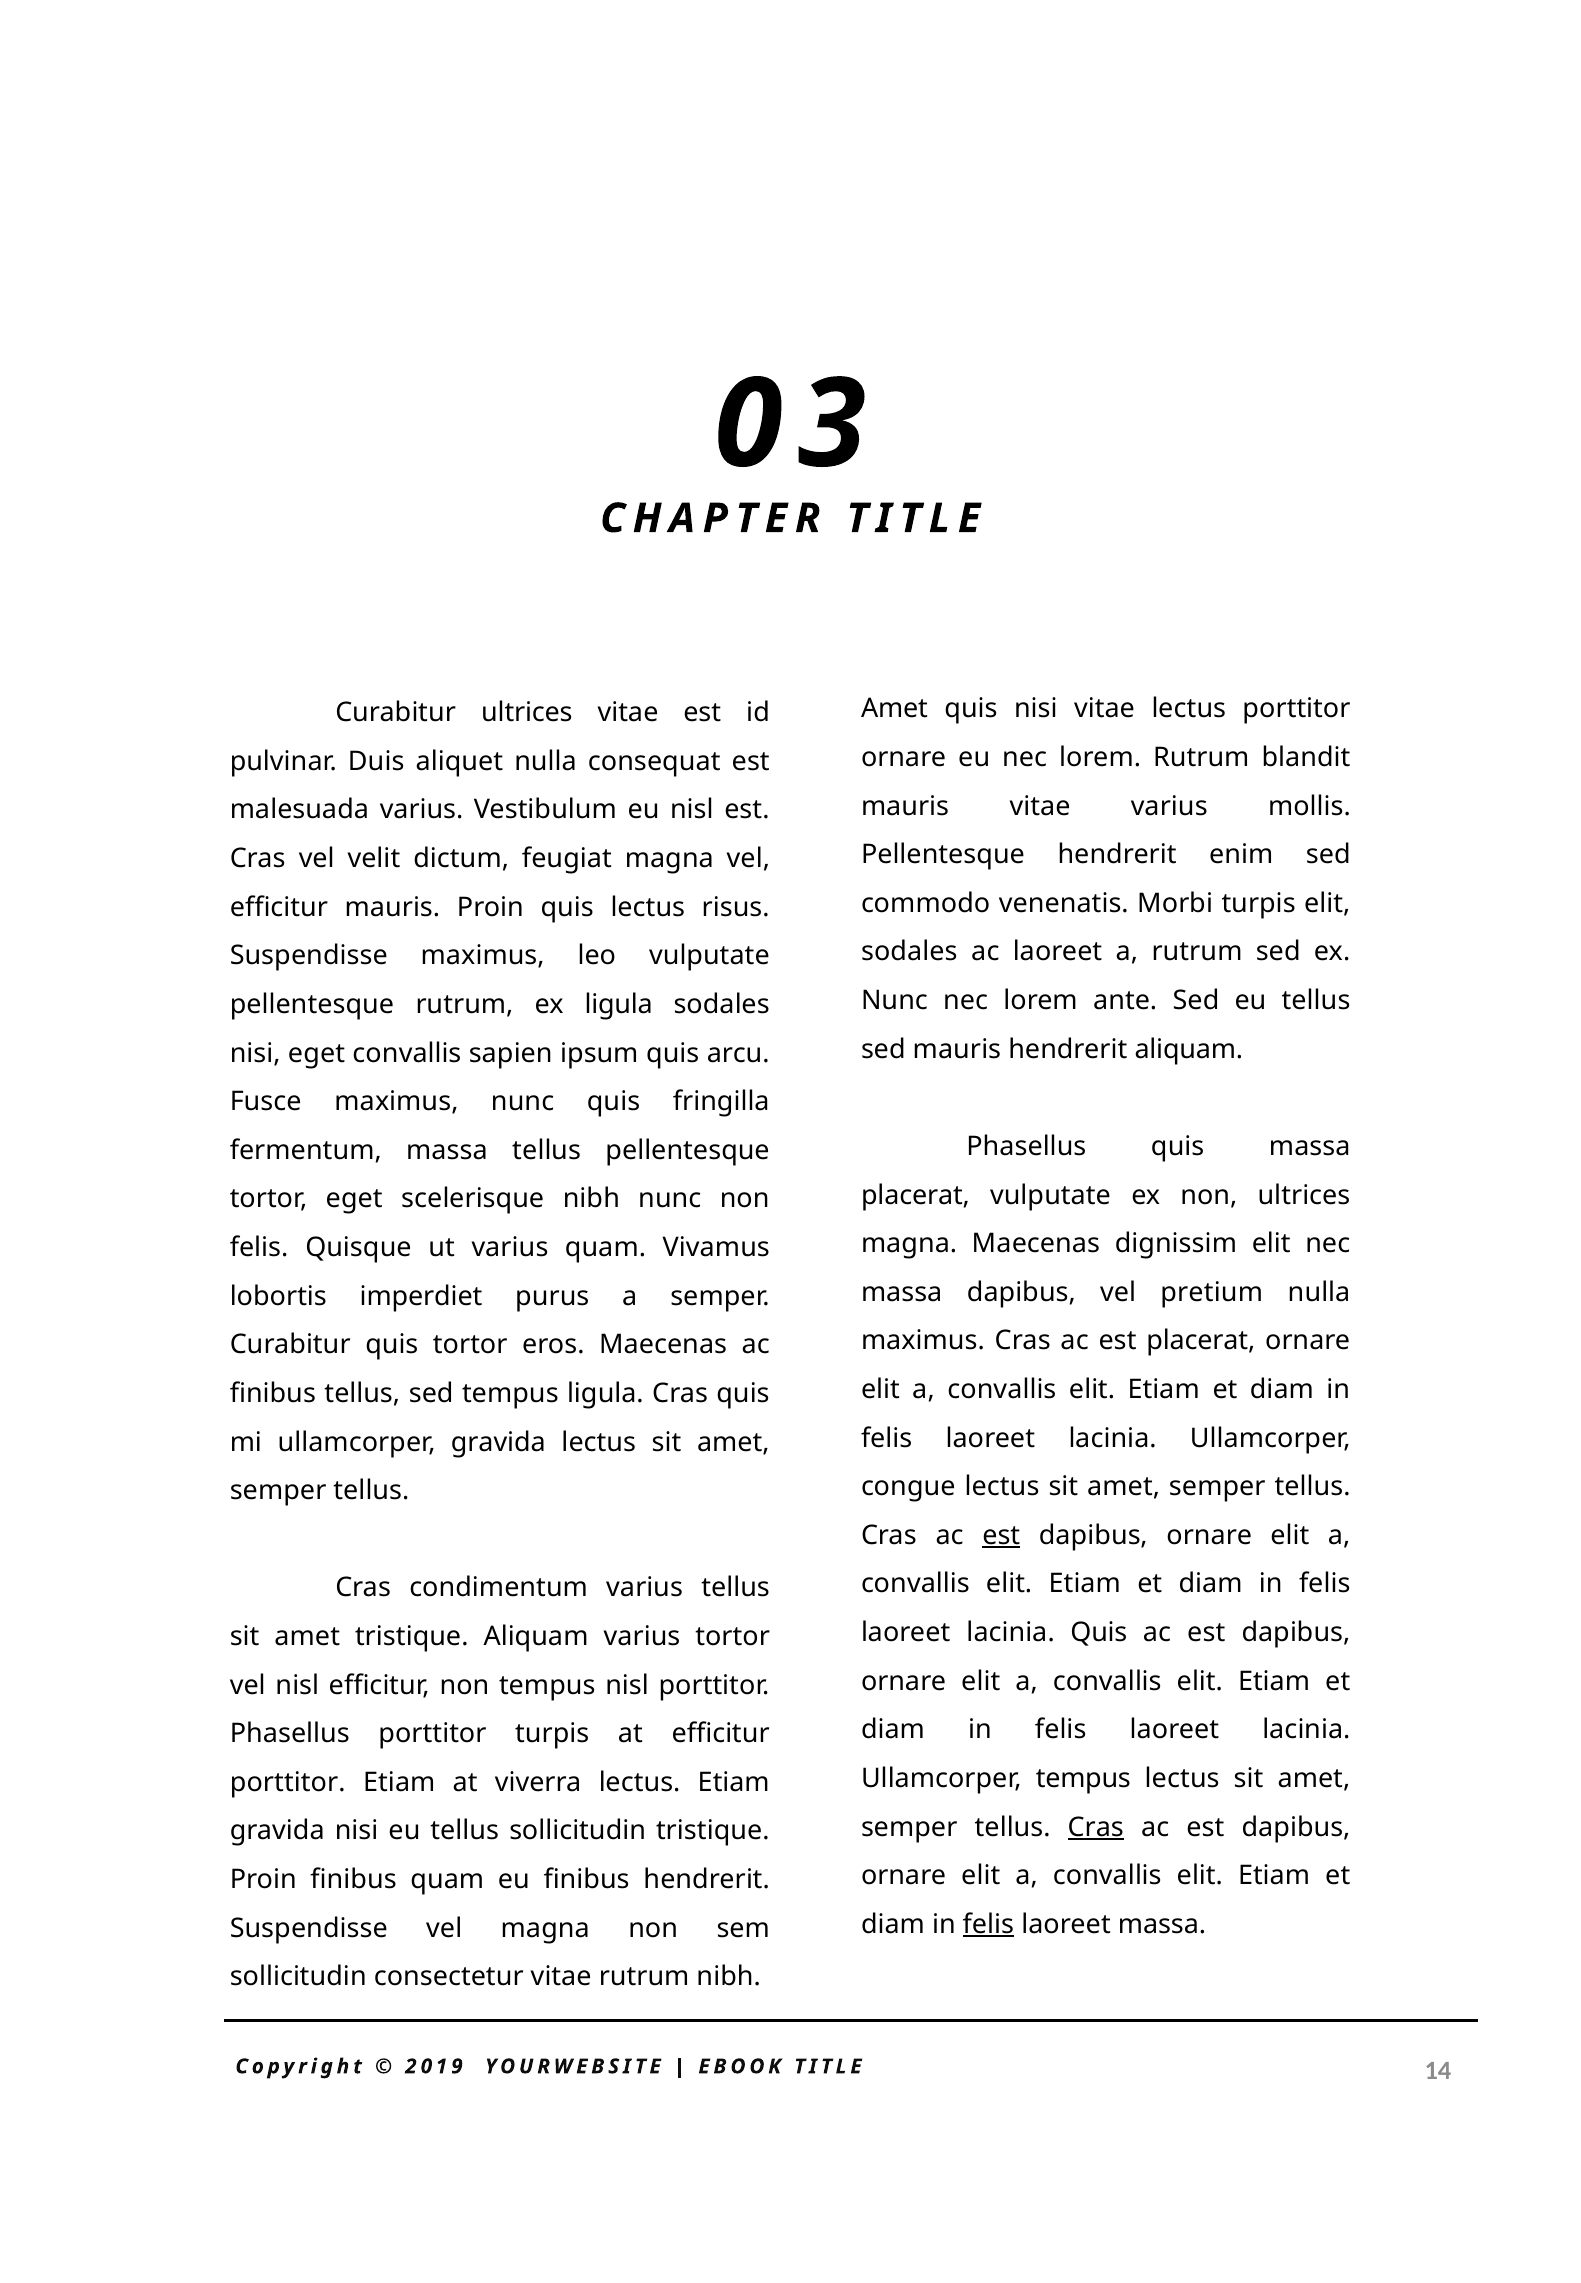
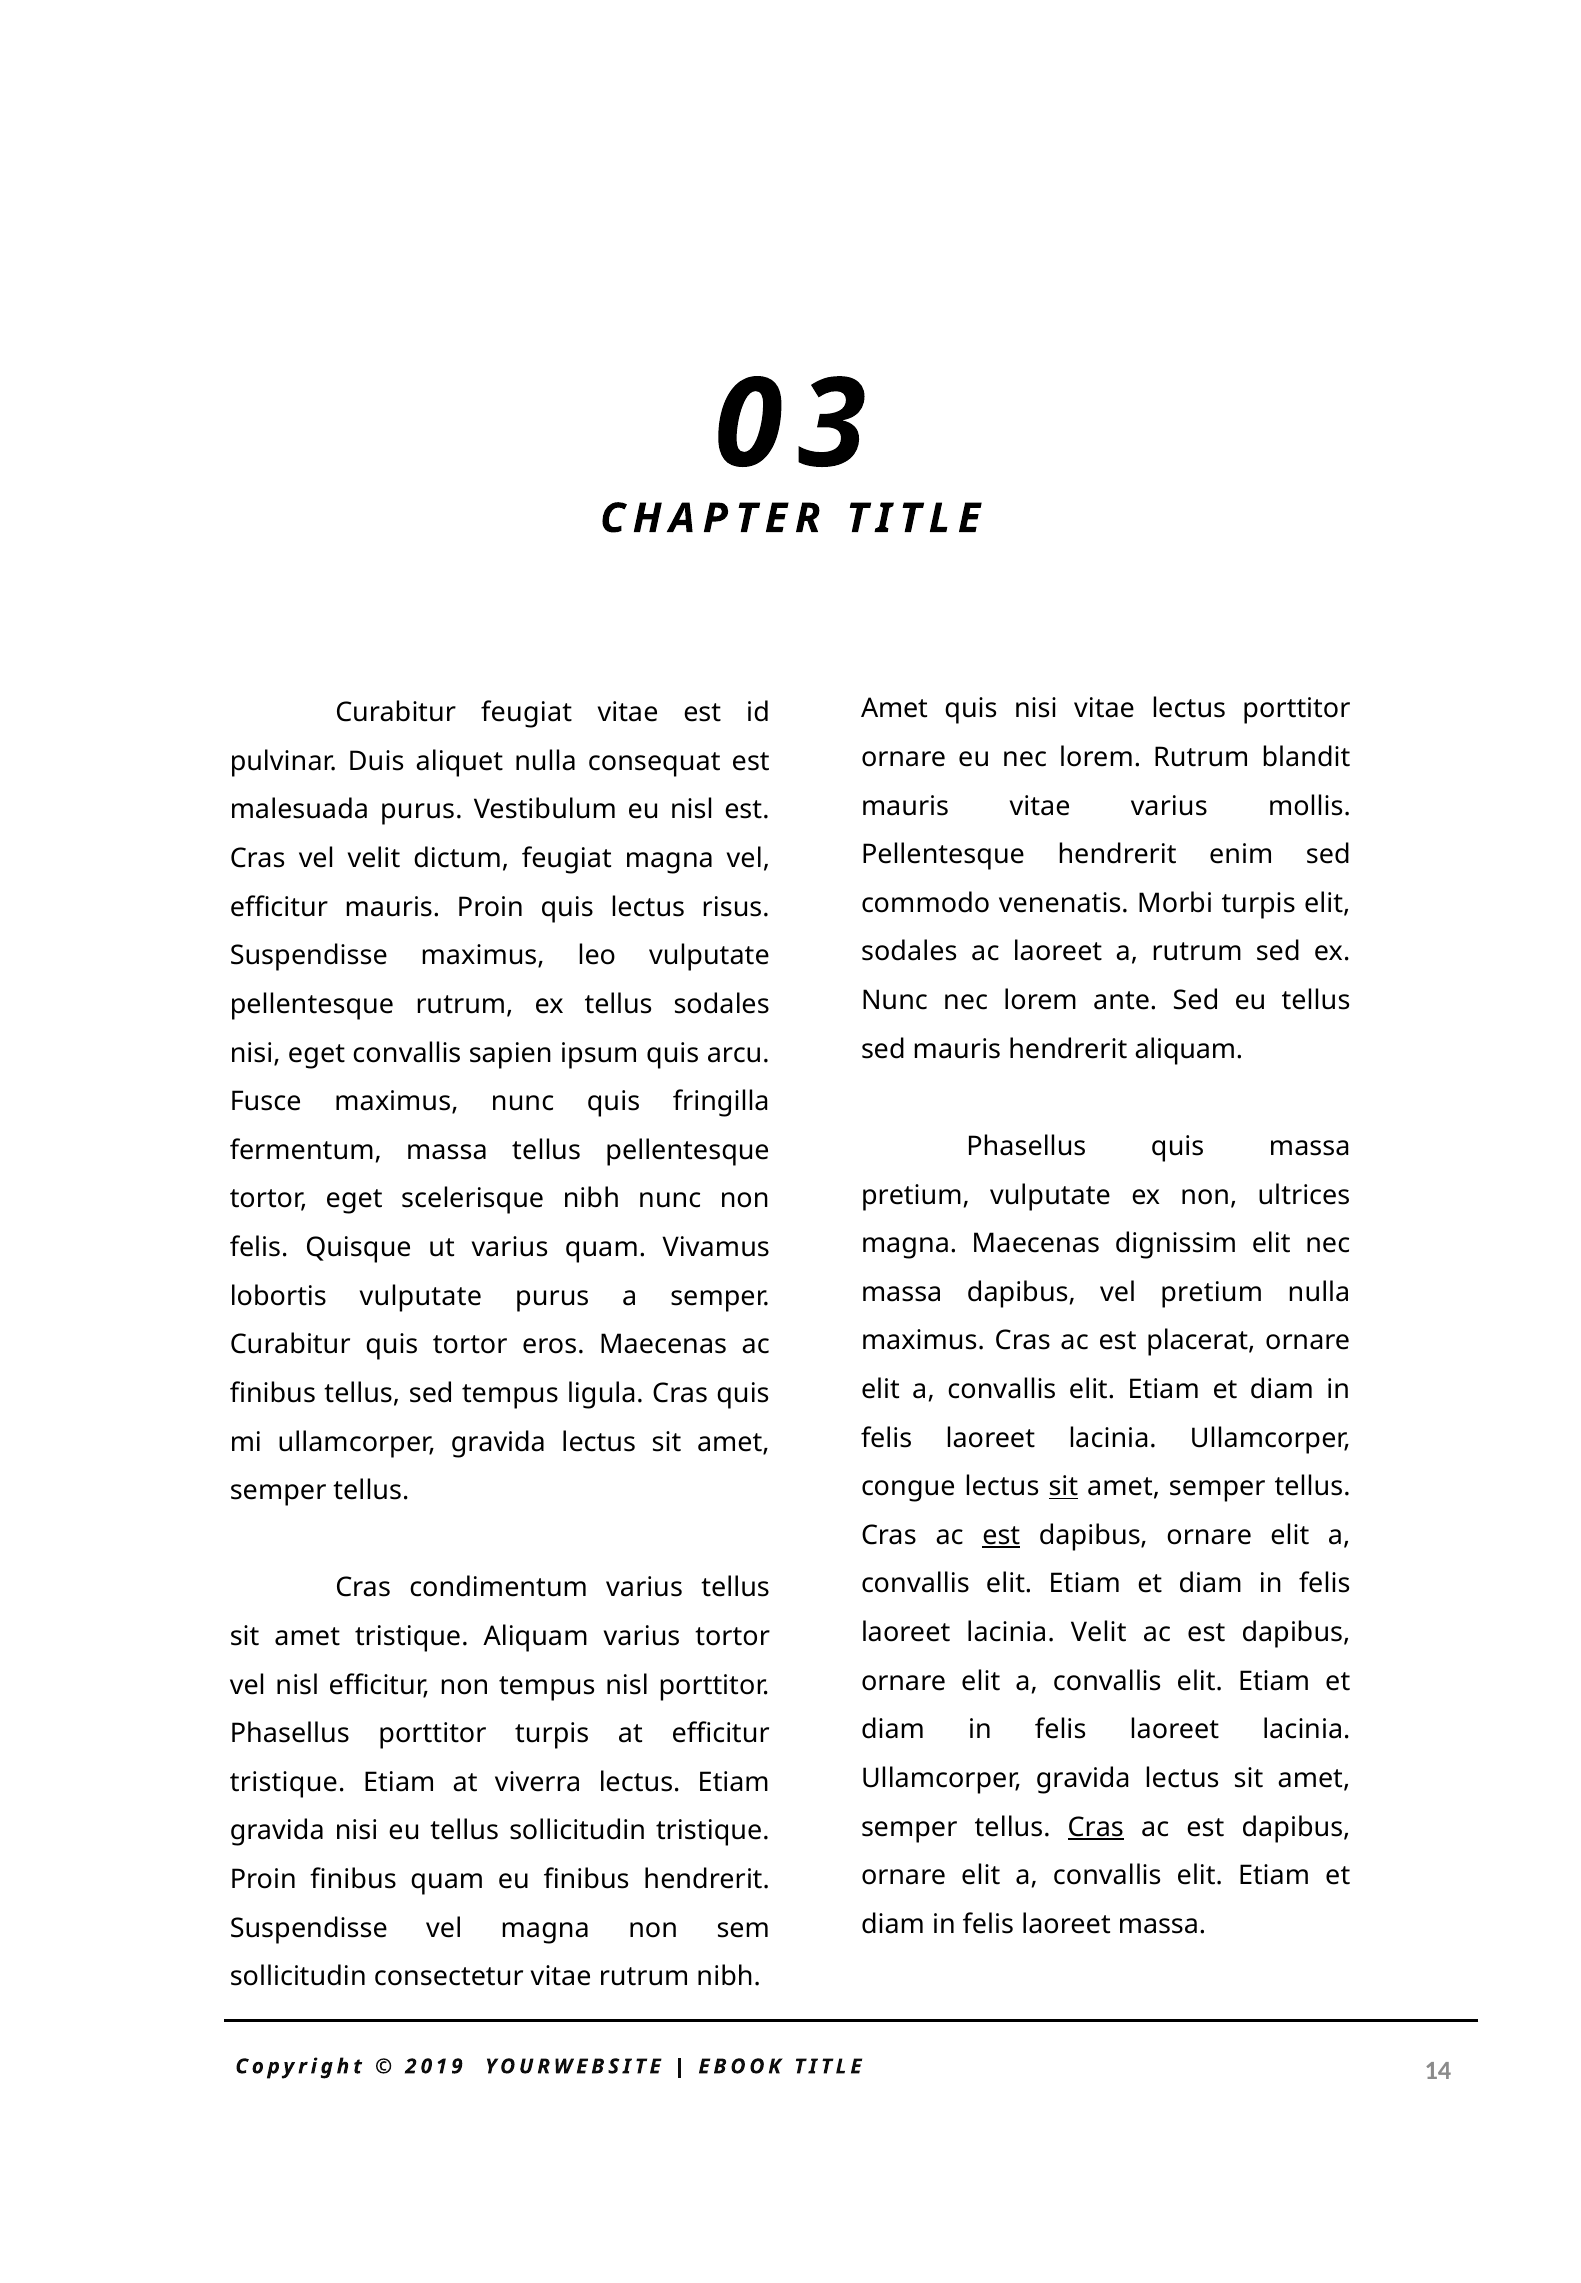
Curabitur ultrices: ultrices -> feugiat
malesuada varius: varius -> purus
ex ligula: ligula -> tellus
placerat at (916, 1195): placerat -> pretium
lobortis imperdiet: imperdiet -> vulputate
sit at (1063, 1487) underline: none -> present
lacinia Quis: Quis -> Velit
tempus at (1083, 1779): tempus -> gravida
porttitor at (288, 1783): porttitor -> tristique
felis at (988, 1925) underline: present -> none
